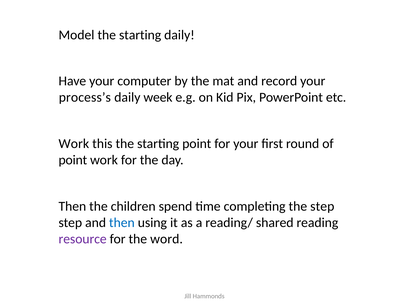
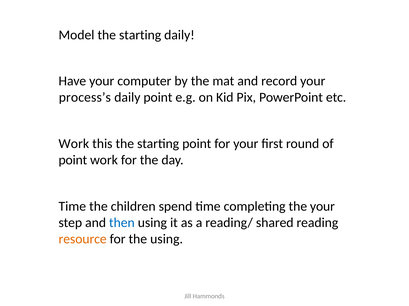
daily week: week -> point
Then at (72, 207): Then -> Time
the step: step -> your
resource colour: purple -> orange
the word: word -> using
